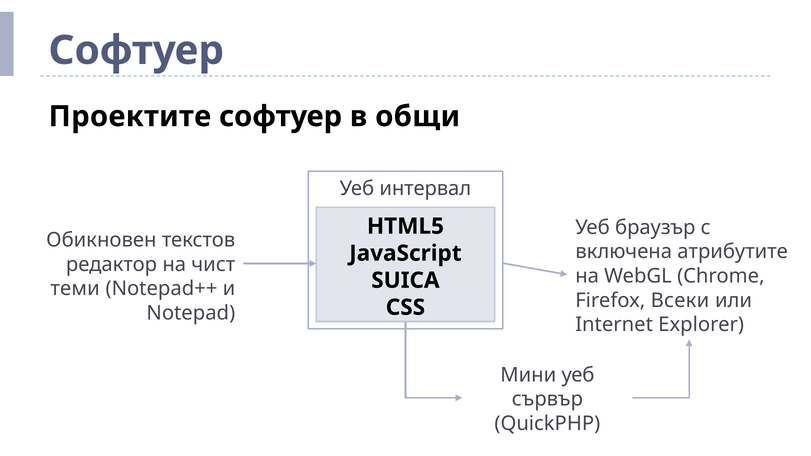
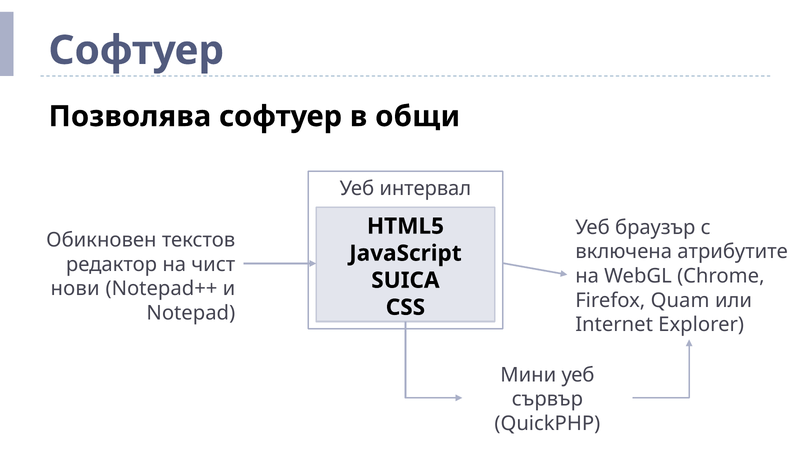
Проектите: Проектите -> Позволява
теми: теми -> нови
Всеки: Всеки -> Quam
